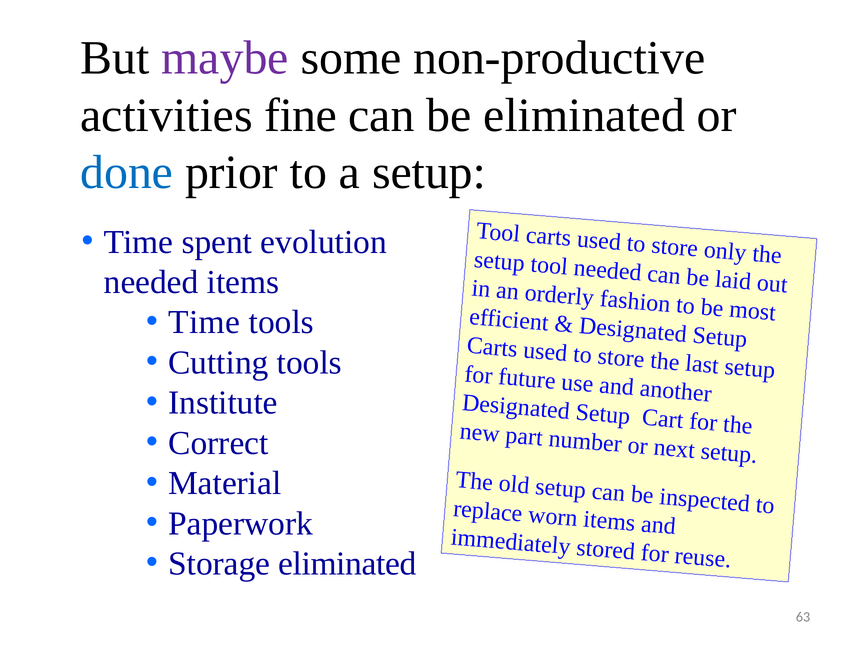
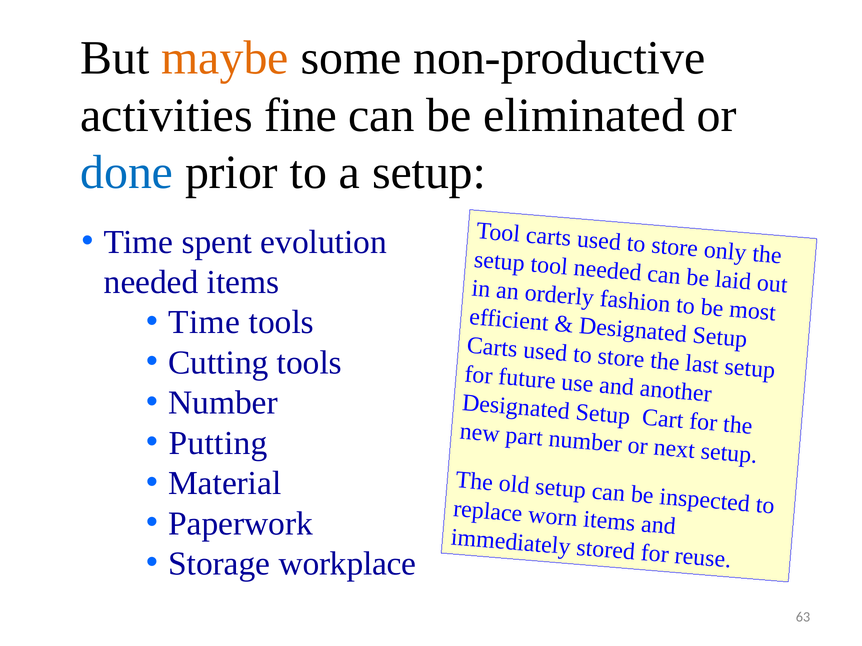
maybe colour: purple -> orange
Institute at (223, 403): Institute -> Number
Correct: Correct -> Putting
Storage eliminated: eliminated -> workplace
